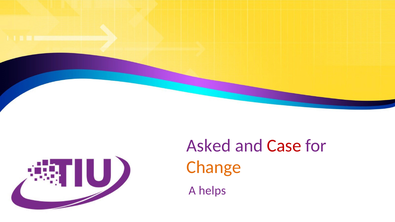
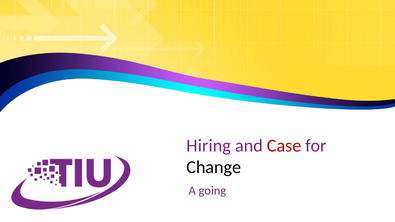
Asked: Asked -> Hiring
Change colour: orange -> black
helps: helps -> going
